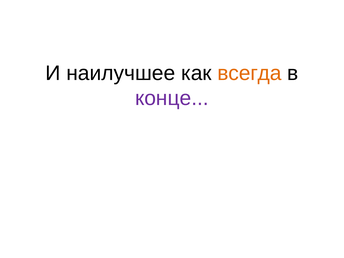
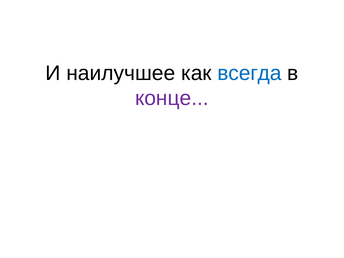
всегда colour: orange -> blue
